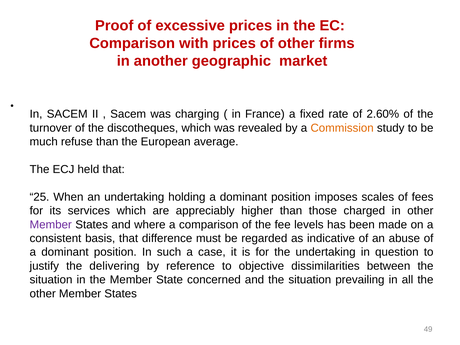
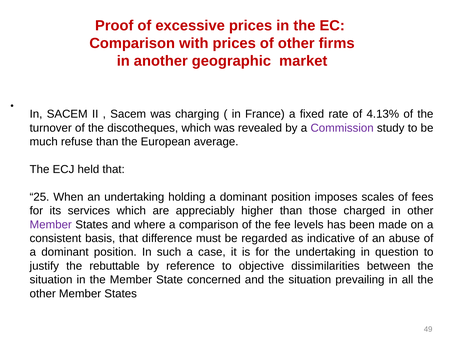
2.60%: 2.60% -> 4.13%
Commission colour: orange -> purple
delivering: delivering -> rebuttable
